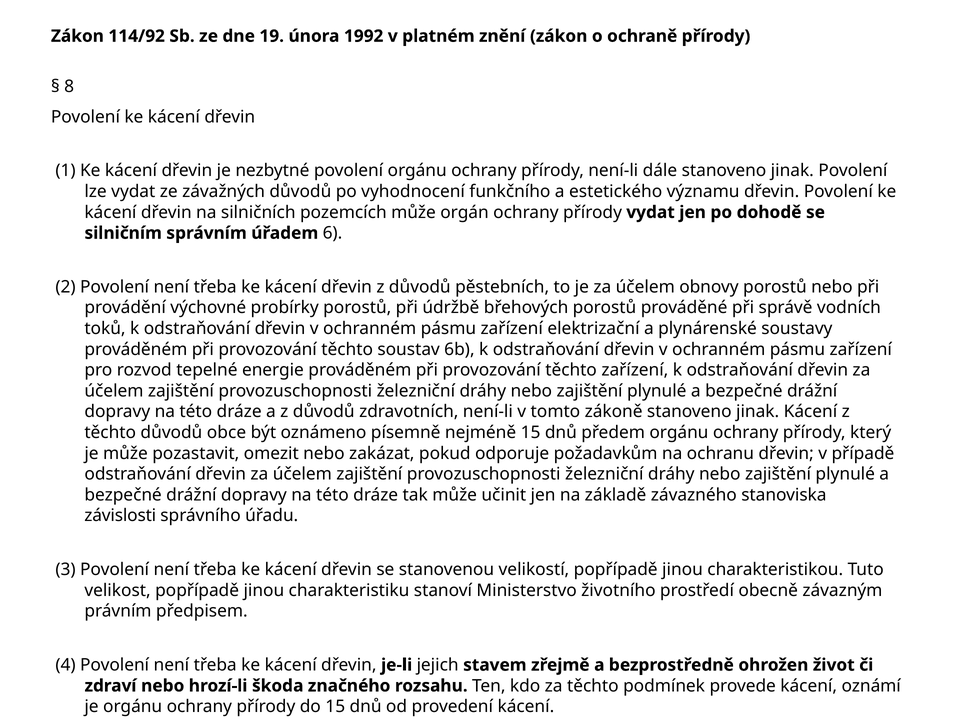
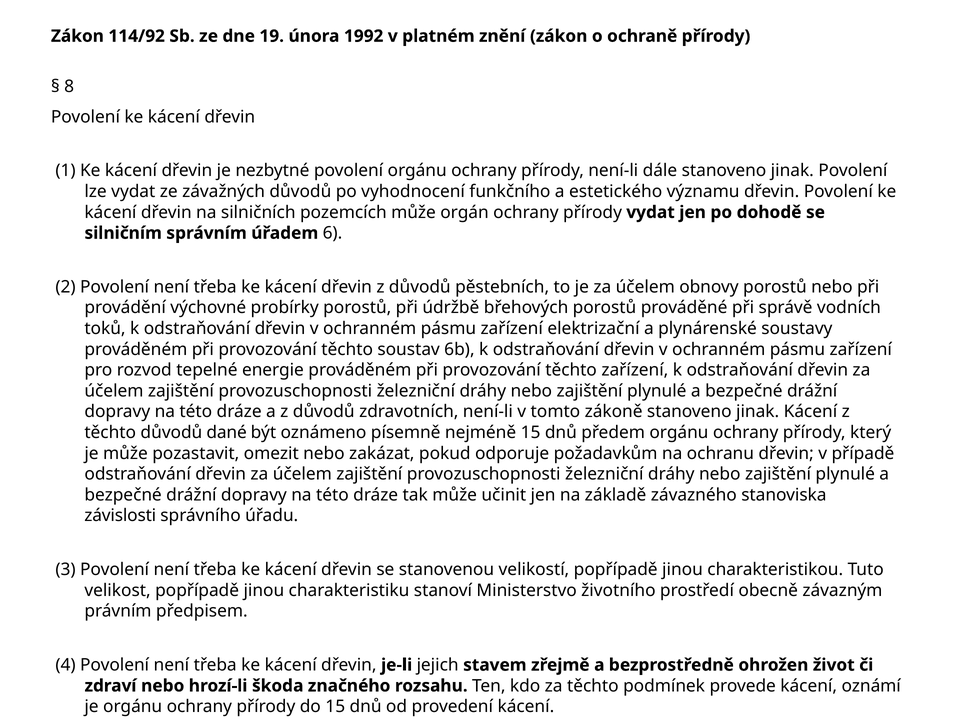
obce: obce -> dané
